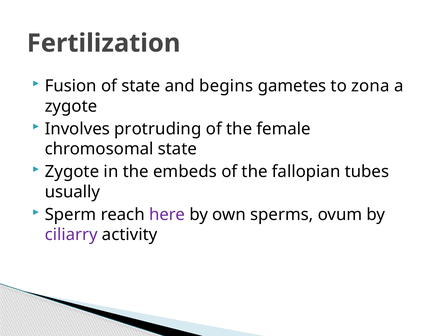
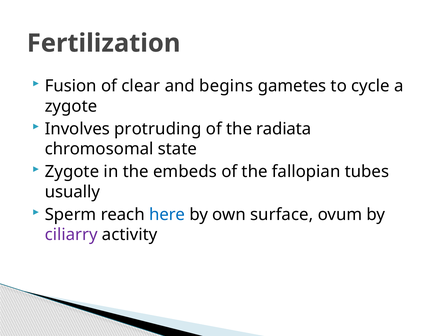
of state: state -> clear
zona: zona -> cycle
female: female -> radiata
here colour: purple -> blue
sperms: sperms -> surface
